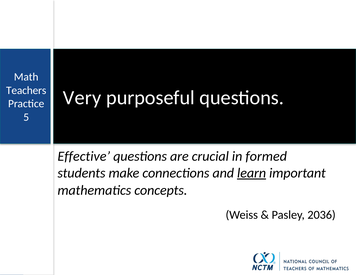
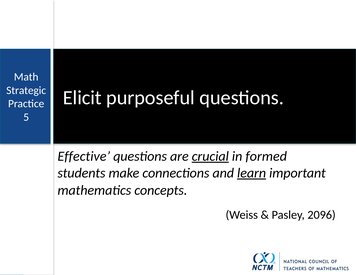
Teachers: Teachers -> Strategic
Very: Very -> Elicit
crucial underline: none -> present
2036: 2036 -> 2096
